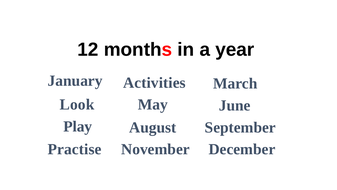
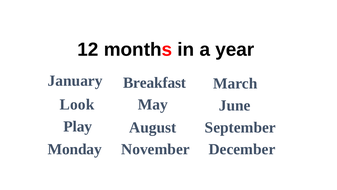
Activities: Activities -> Breakfast
Practise: Practise -> Monday
